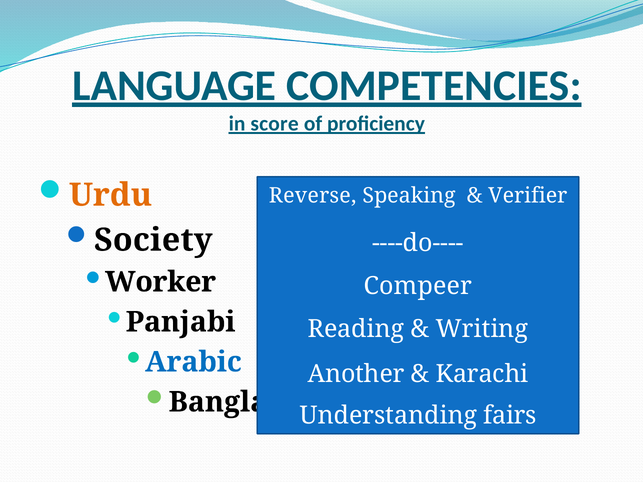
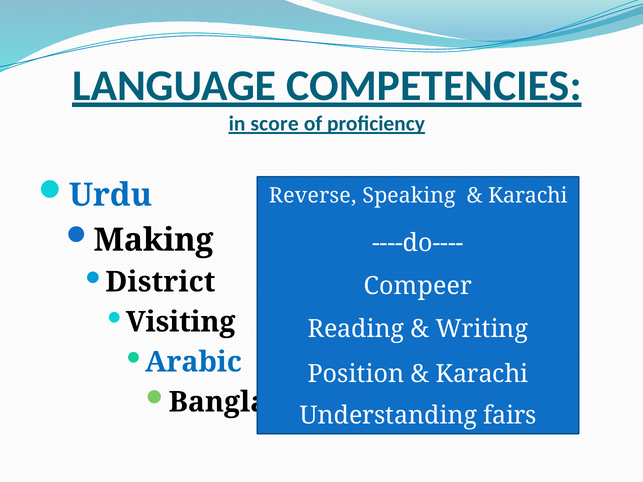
Urdu colour: orange -> blue
Verifier at (528, 196): Verifier -> Karachi
Society: Society -> Making
Worker: Worker -> District
Panjabi: Panjabi -> Visiting
Another: Another -> Position
